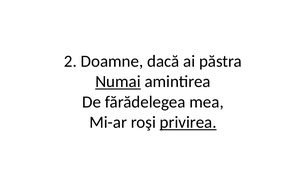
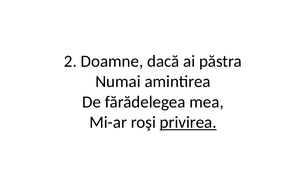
Numai underline: present -> none
